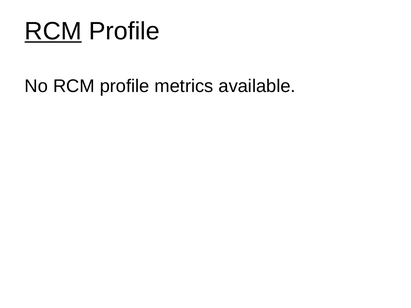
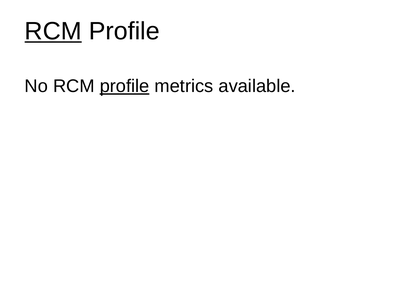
profile at (125, 86) underline: none -> present
